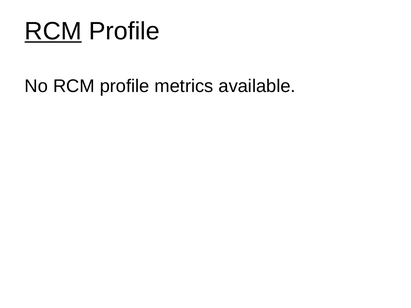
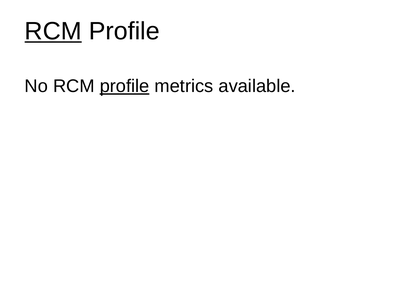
profile at (125, 86) underline: none -> present
